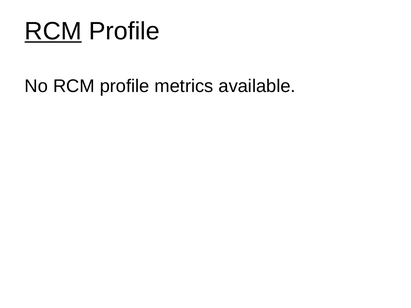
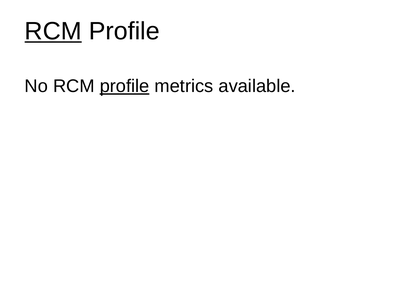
profile at (125, 86) underline: none -> present
